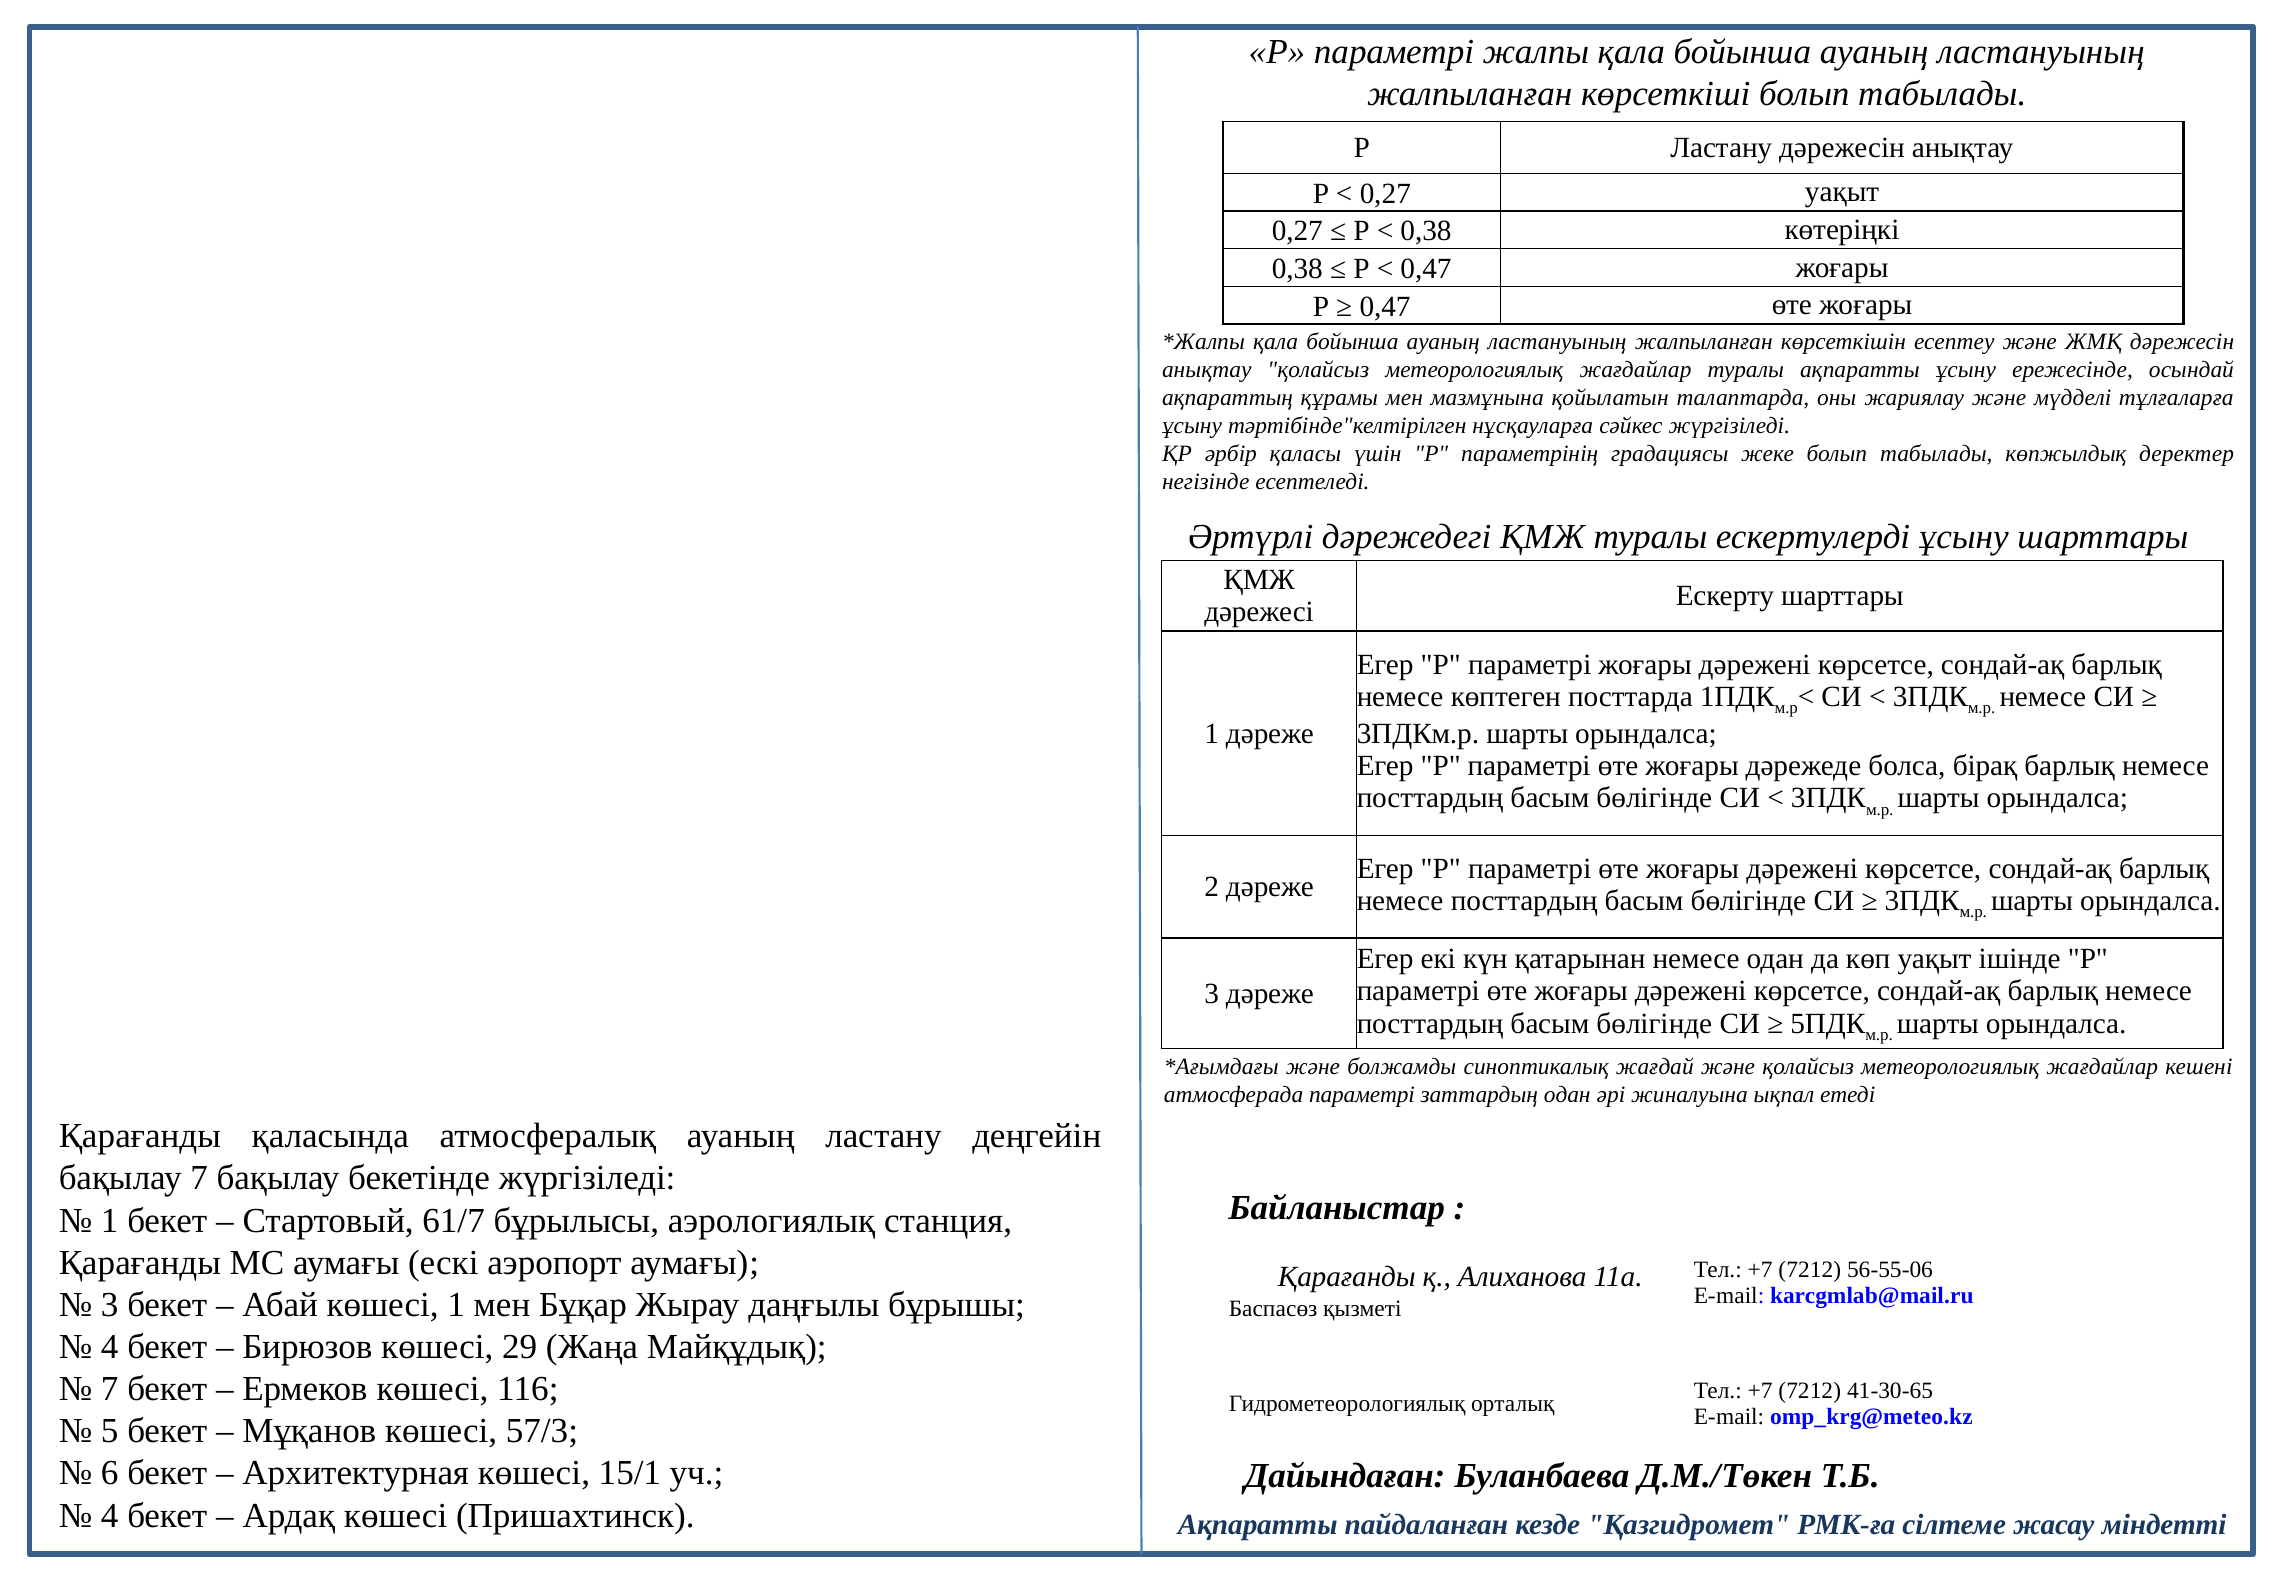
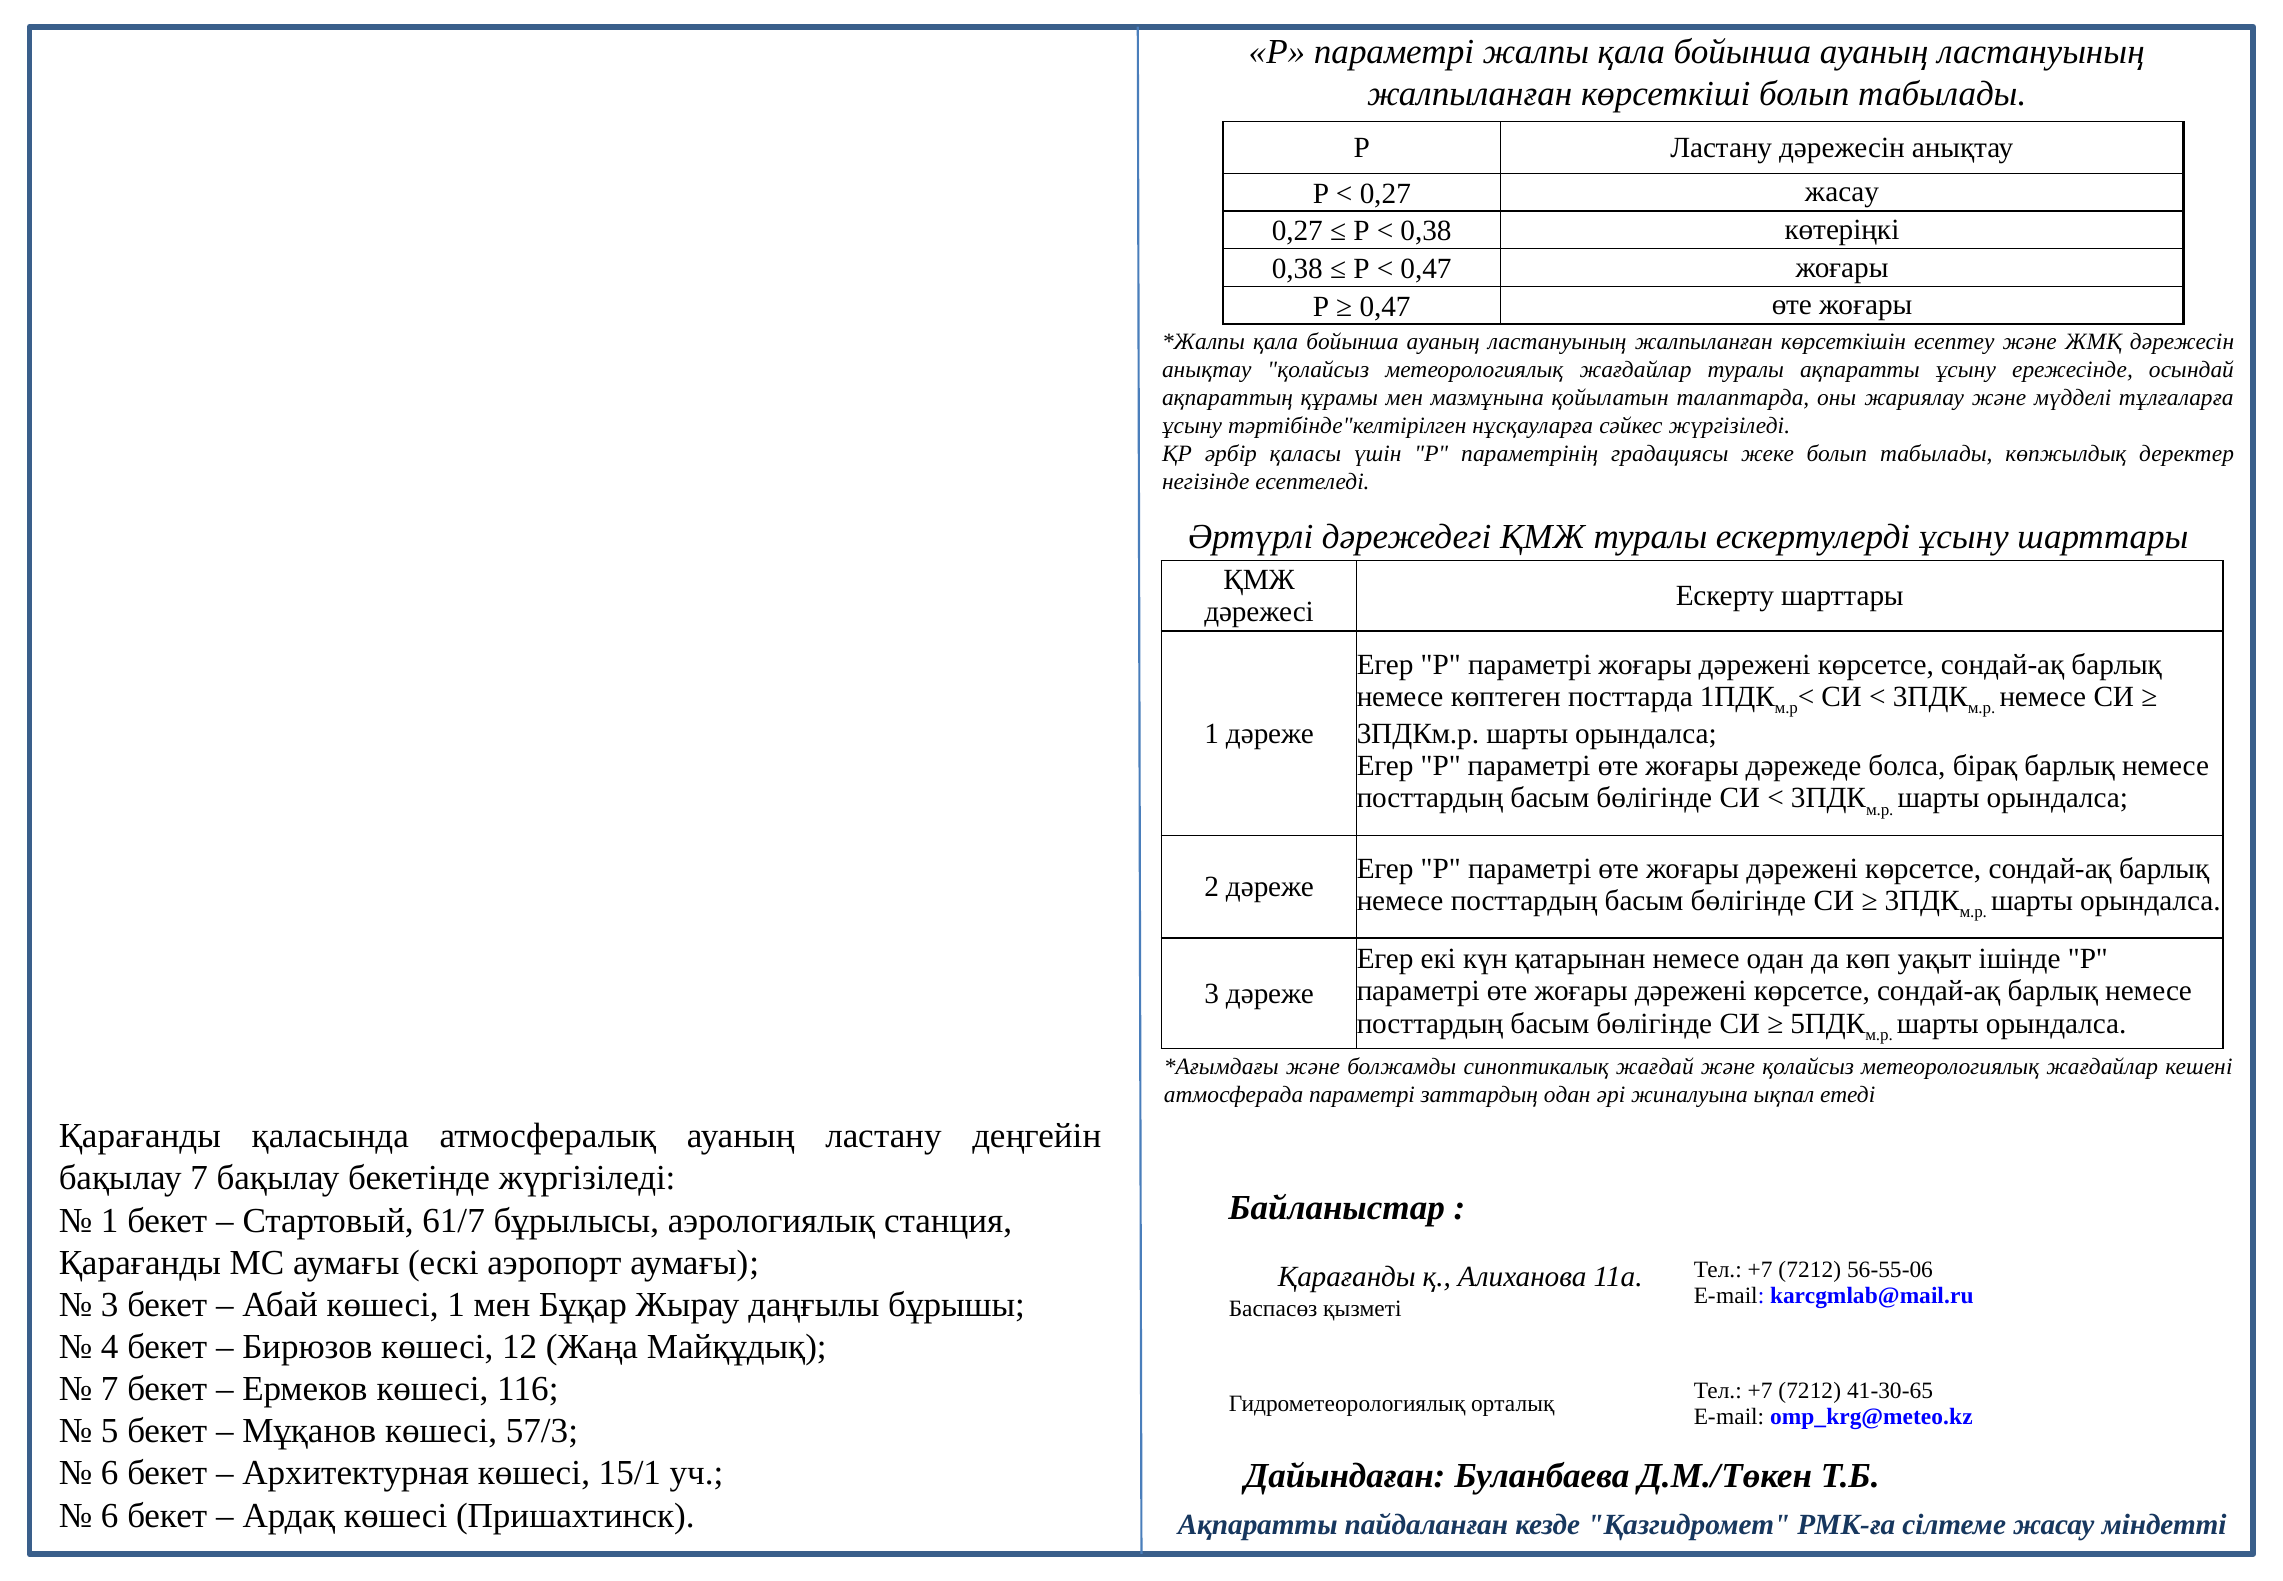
0,27 уақыт: уақыт -> жасау
29: 29 -> 12
4 at (110, 1515): 4 -> 6
